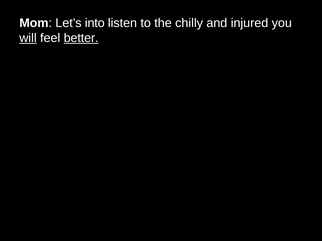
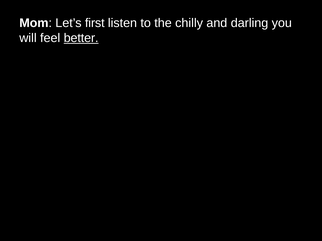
into: into -> first
injured: injured -> darling
will underline: present -> none
